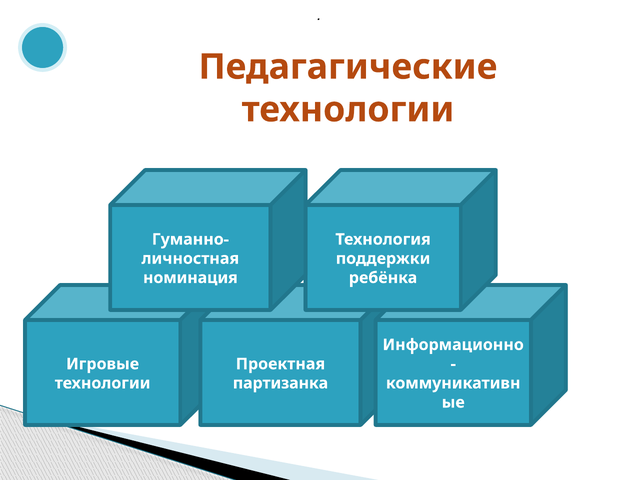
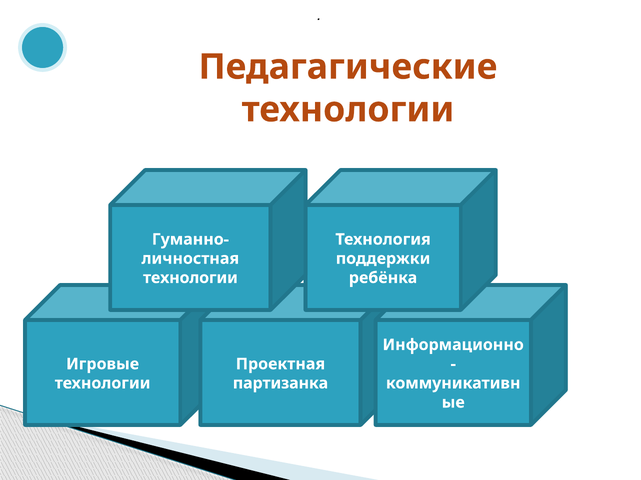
номинация at (190, 278): номинация -> технологии
